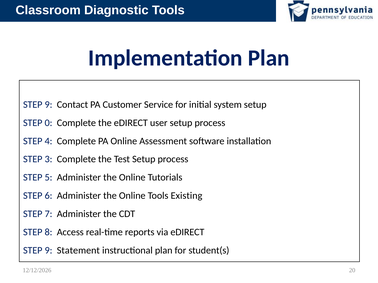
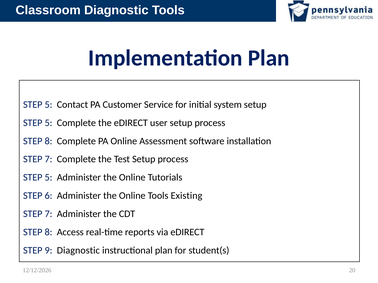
9 at (48, 105): 9 -> 5
0 at (48, 123): 0 -> 5
4 at (48, 141): 4 -> 8
3 at (48, 159): 3 -> 7
9 Statement: Statement -> Diagnostic
